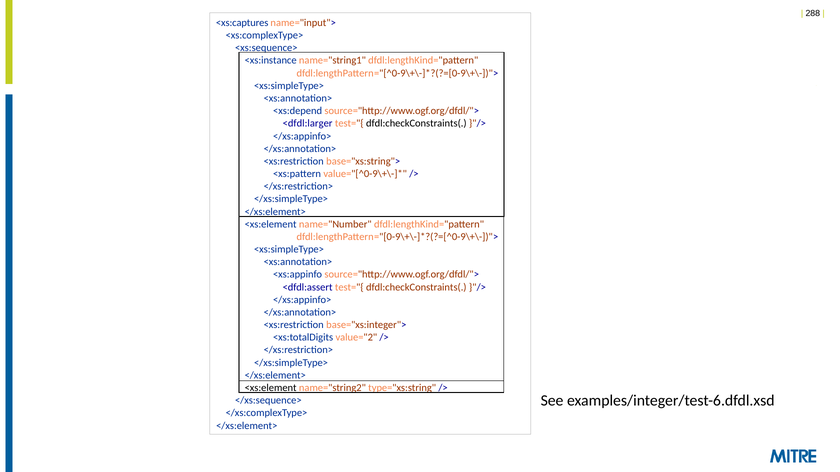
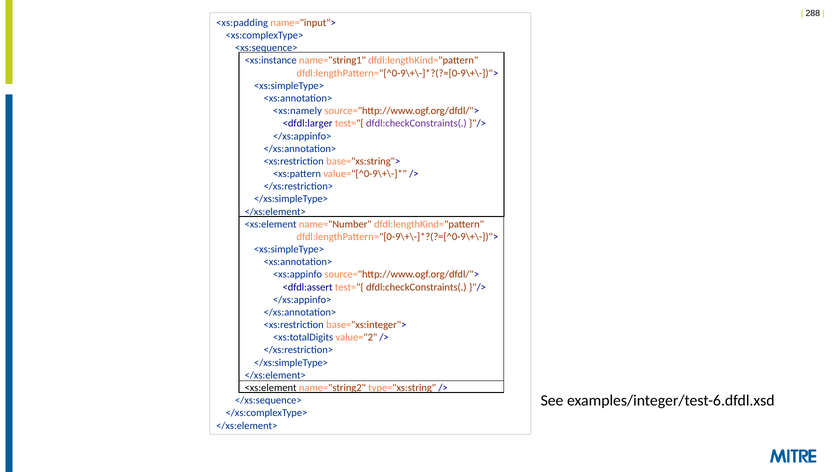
<xs:captures: <xs:captures -> <xs:padding
<xs:depend: <xs:depend -> <xs:namely
dfdl:checkConstraints( at (416, 124) colour: black -> purple
